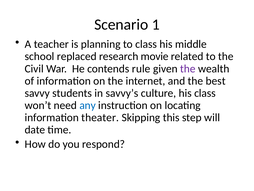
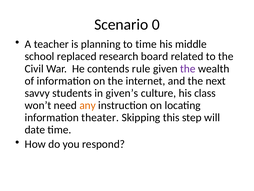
1: 1 -> 0
to class: class -> time
movie: movie -> board
best: best -> next
savvy’s: savvy’s -> given’s
any colour: blue -> orange
